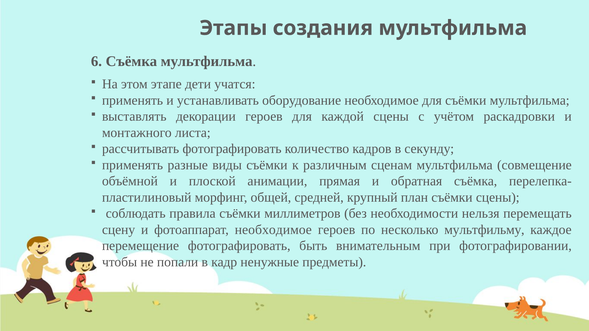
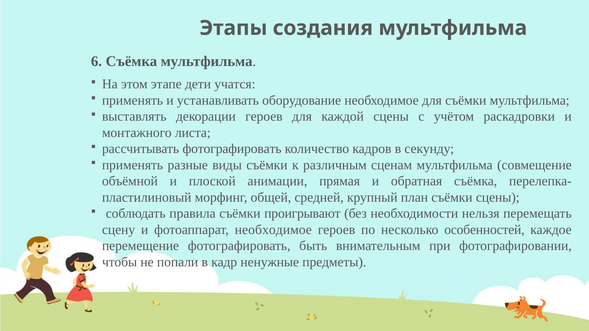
миллиметров: миллиметров -> проигрывают
мультфильму: мультфильму -> особенностей
